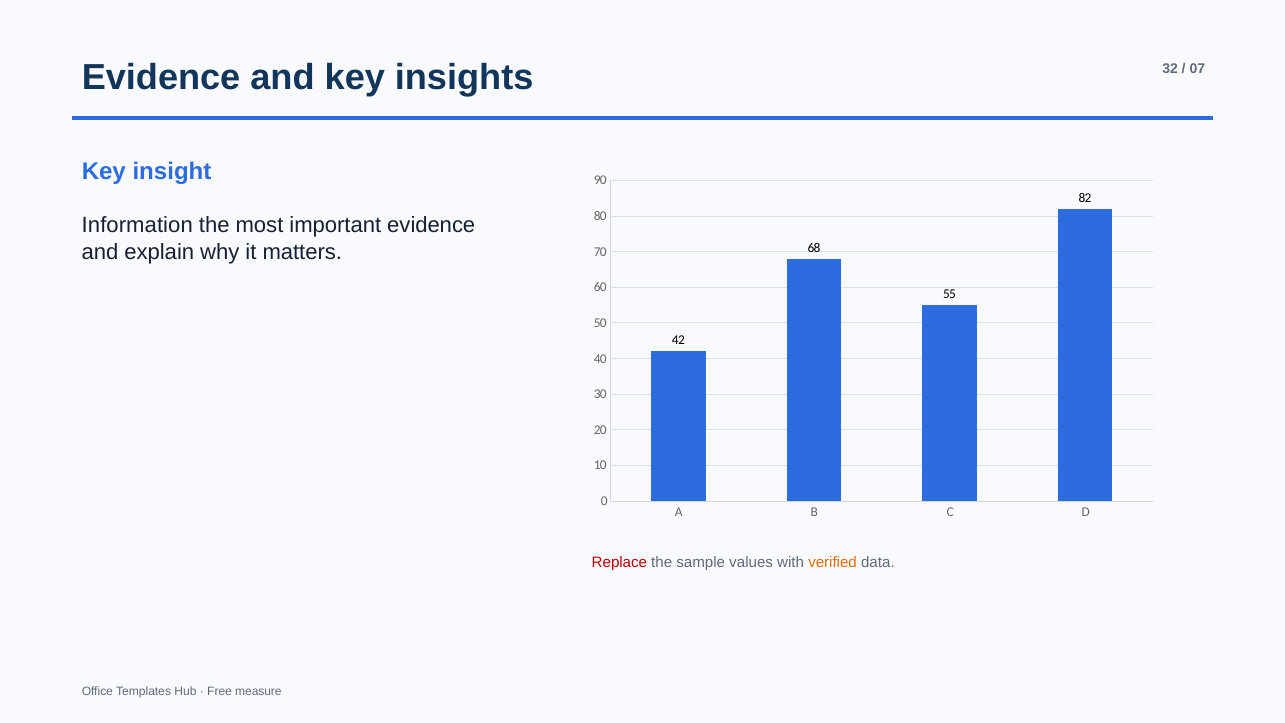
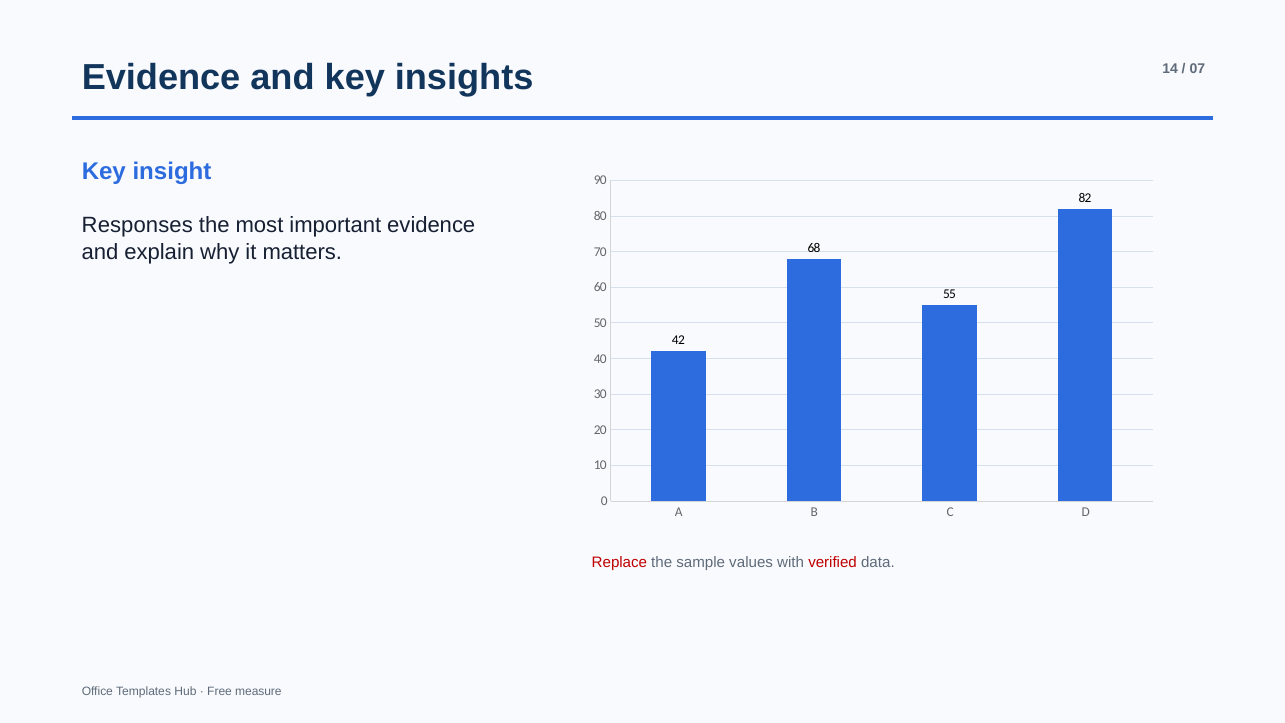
32: 32 -> 14
Information: Information -> Responses
verified colour: orange -> red
